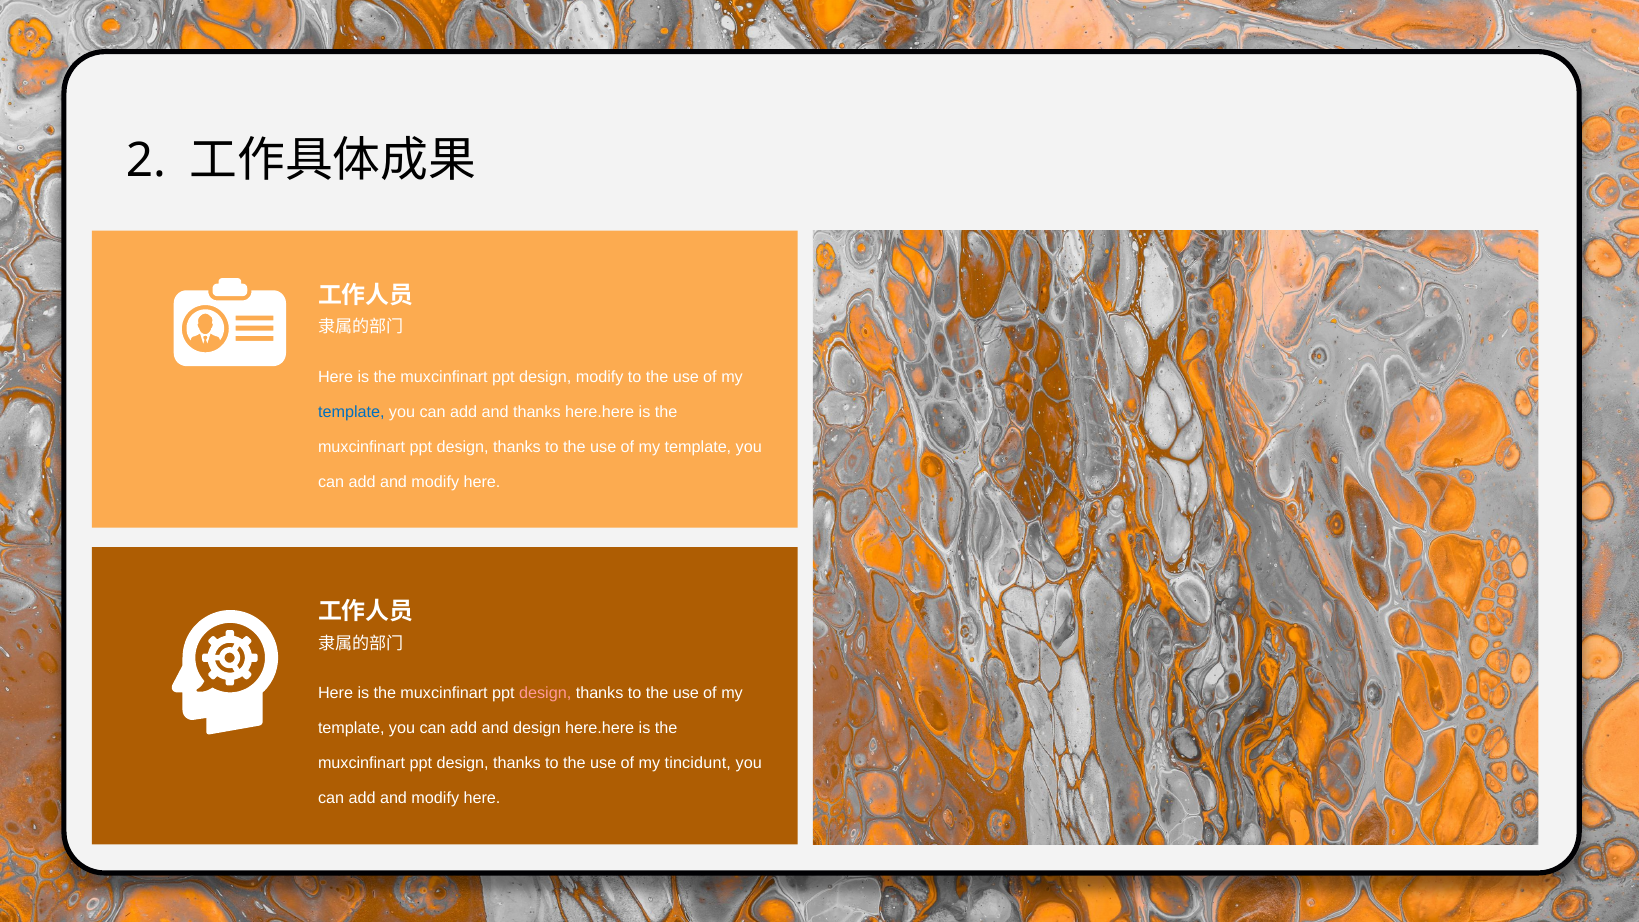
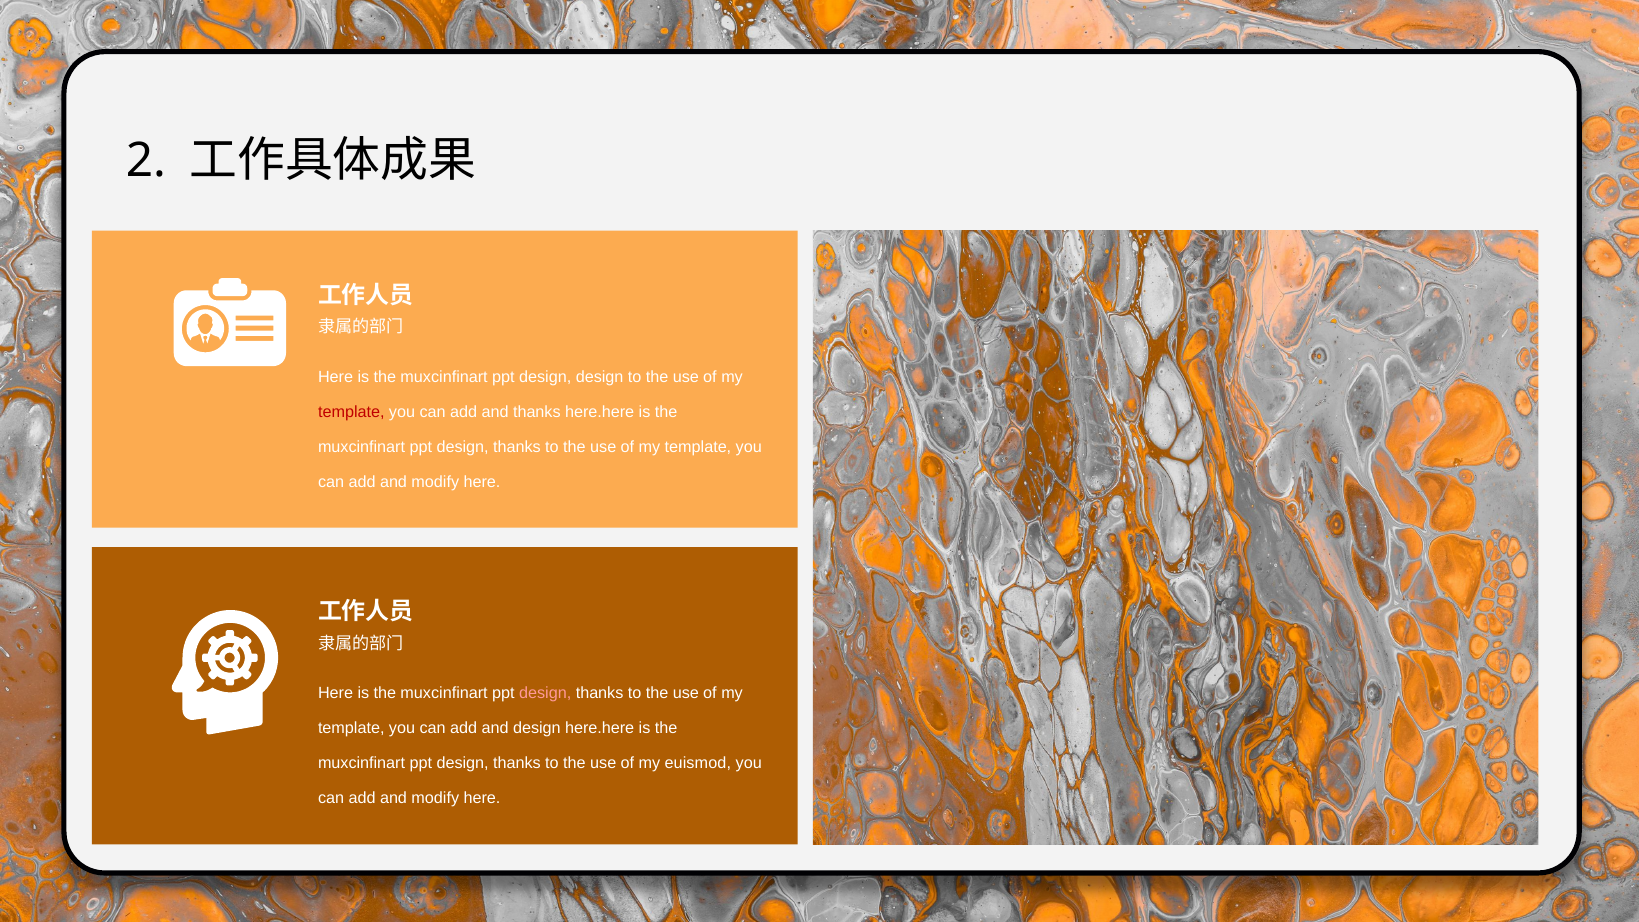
design modify: modify -> design
template at (351, 412) colour: blue -> red
tincidunt: tincidunt -> euismod
